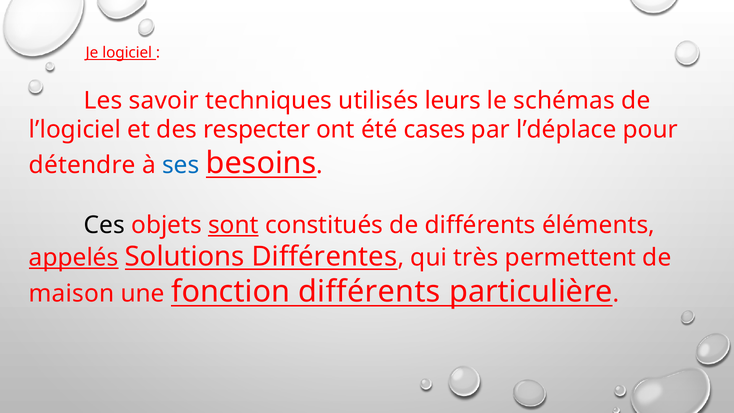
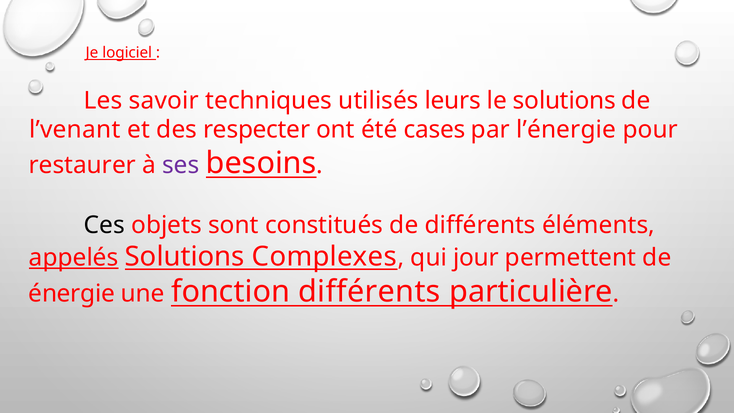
le schémas: schémas -> solutions
l’logiciel: l’logiciel -> l’venant
l’déplace: l’déplace -> l’énergie
détendre: détendre -> restaurer
ses colour: blue -> purple
sont underline: present -> none
Différentes: Différentes -> Complexes
très: très -> jour
maison: maison -> énergie
